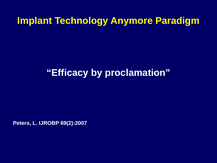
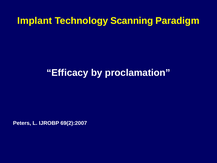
Anymore: Anymore -> Scanning
